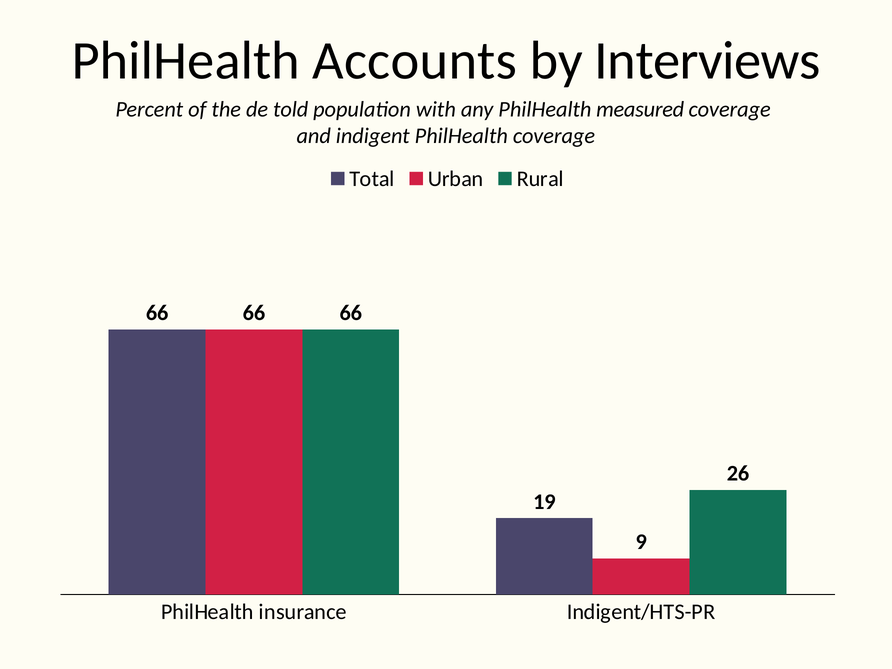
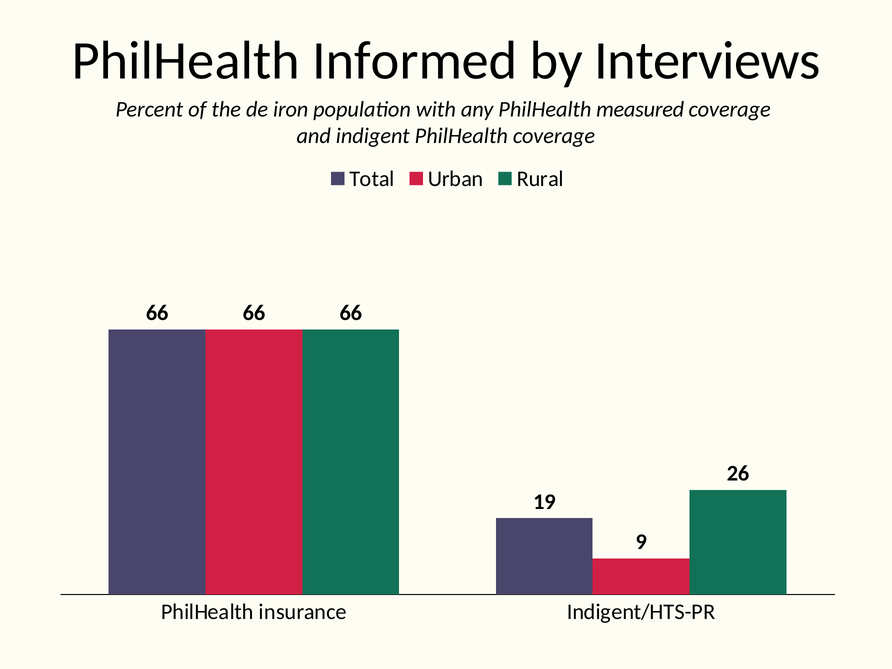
Accounts: Accounts -> Informed
told: told -> iron
